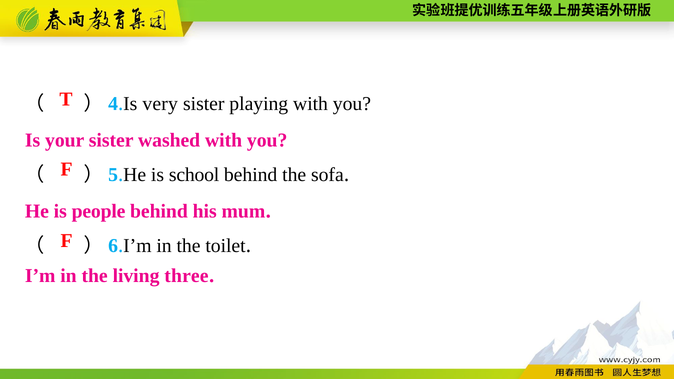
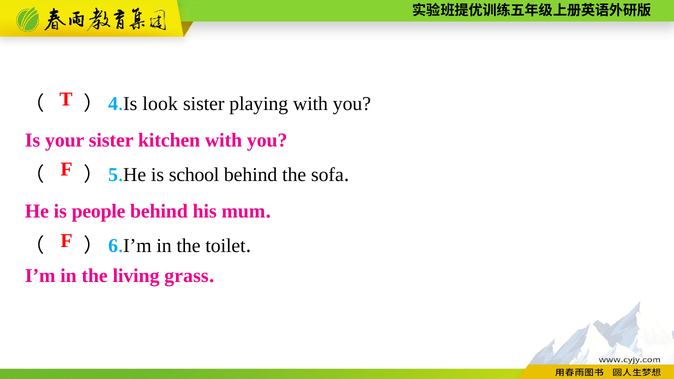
very: very -> look
washed: washed -> kitchen
three: three -> grass
